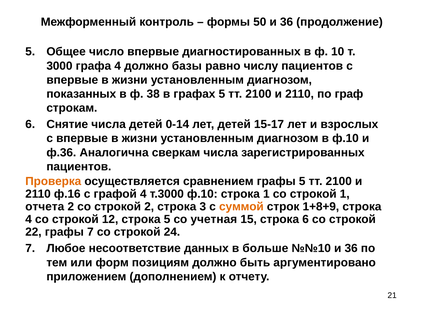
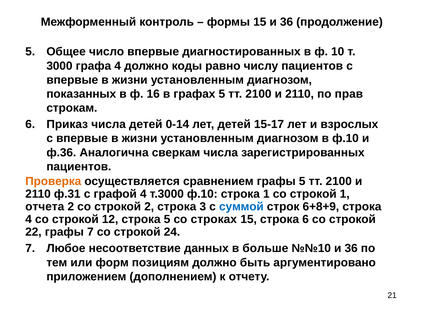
формы 50: 50 -> 15
базы: базы -> коды
38: 38 -> 16
граф: граф -> прав
Снятие: Снятие -> Приказ
ф.16: ф.16 -> ф.31
суммой colour: orange -> blue
1+8+9: 1+8+9 -> 6+8+9
учетная: учетная -> строках
